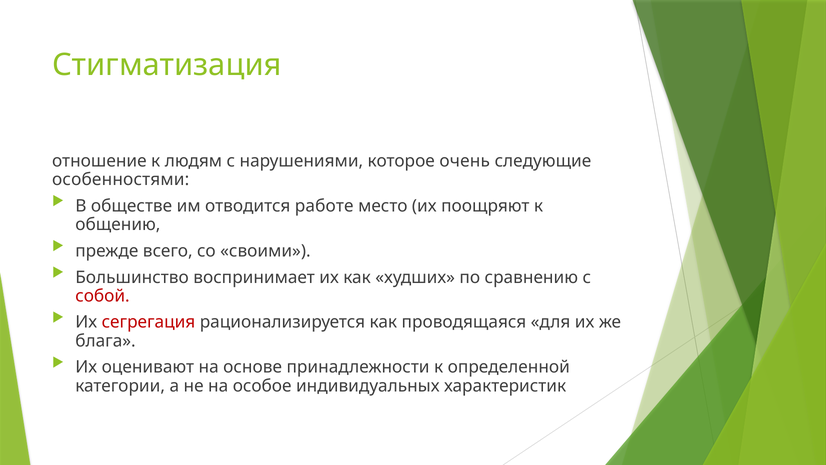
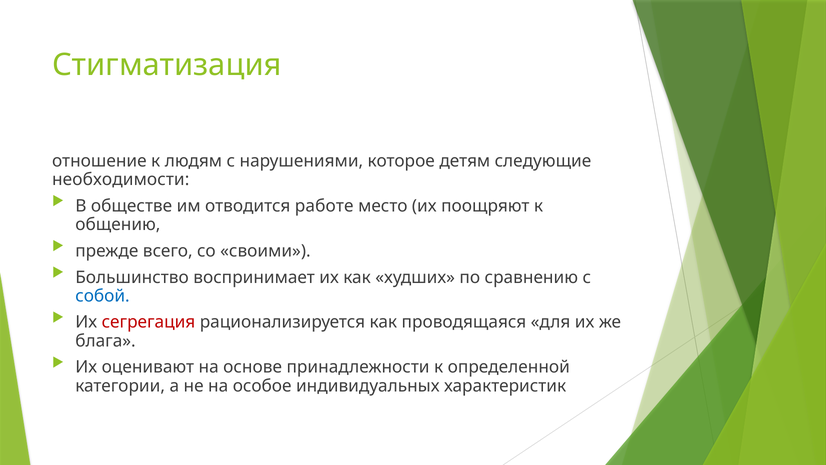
очень: очень -> детям
особенностями: особенностями -> необходимости
собой colour: red -> blue
